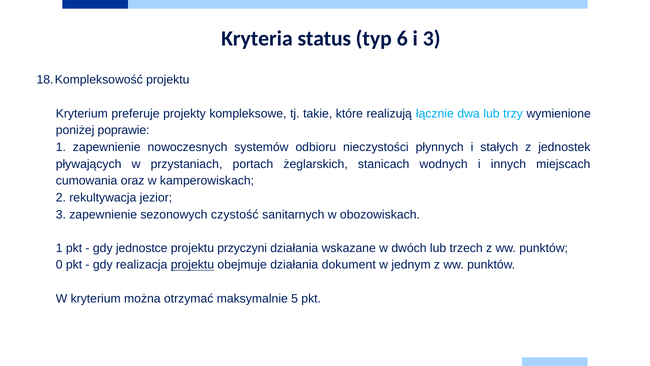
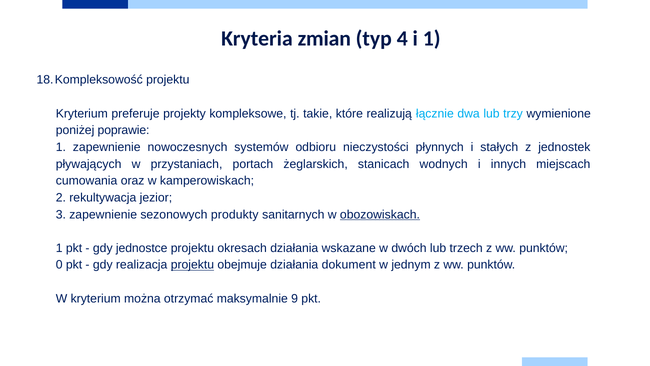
status: status -> zmian
6: 6 -> 4
i 3: 3 -> 1
czystość: czystość -> produkty
obozowiskach underline: none -> present
przyczyni: przyczyni -> okresach
5: 5 -> 9
